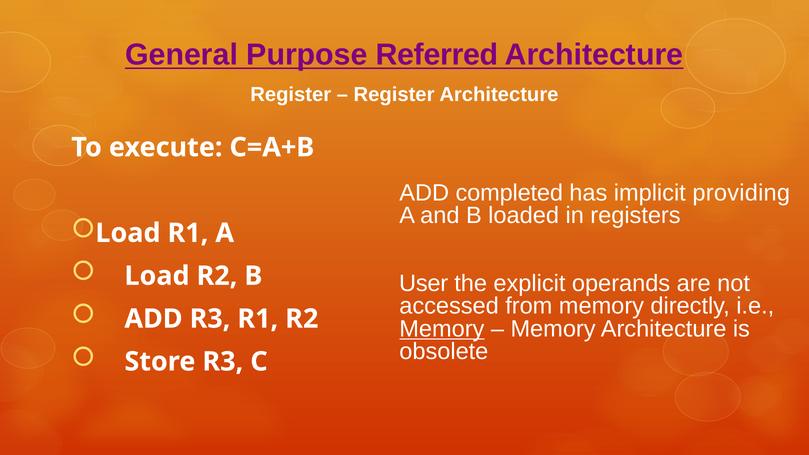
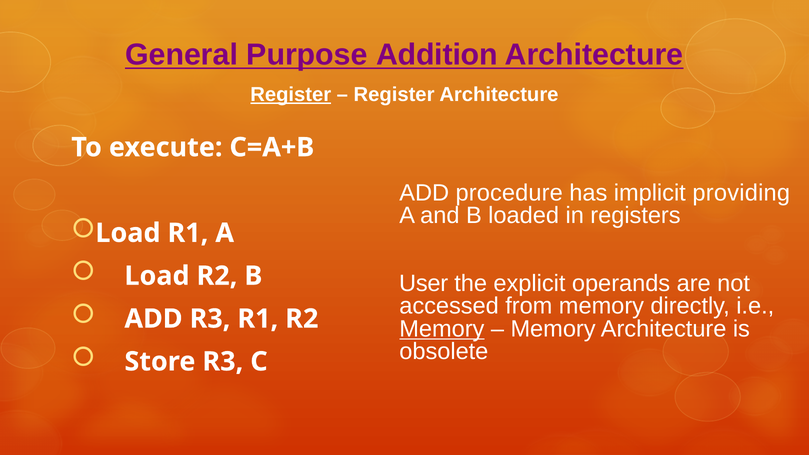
Referred: Referred -> Addition
Register at (291, 95) underline: none -> present
completed: completed -> procedure
